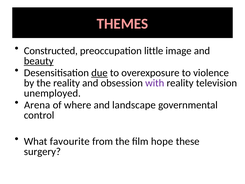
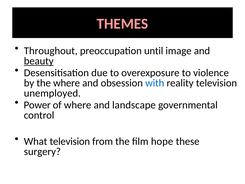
Constructed: Constructed -> Throughout
little: little -> until
due underline: present -> none
the reality: reality -> where
with colour: purple -> blue
Arena: Arena -> Power
What favourite: favourite -> television
